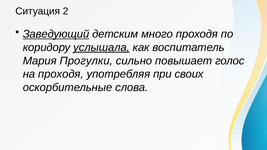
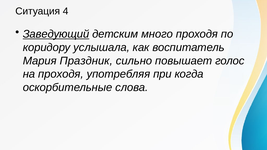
2: 2 -> 4
услышала underline: present -> none
Прогулки: Прогулки -> Праздник
своих: своих -> когда
